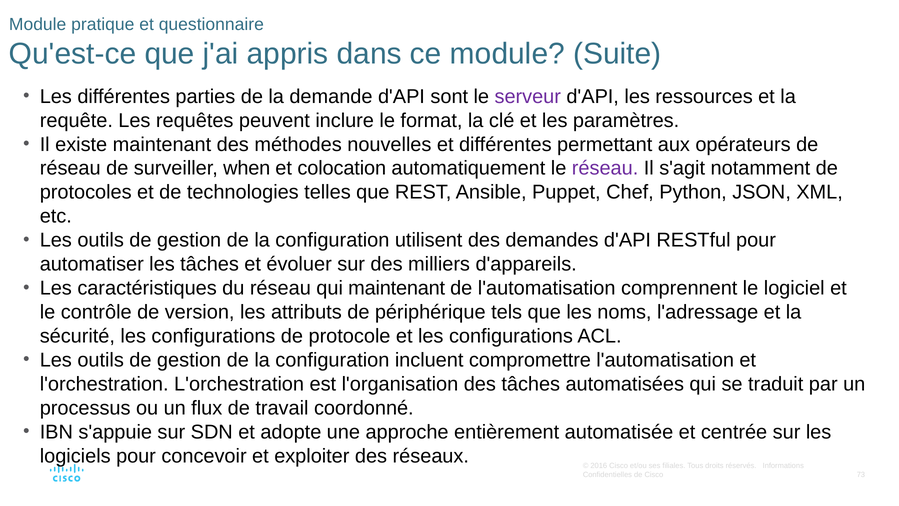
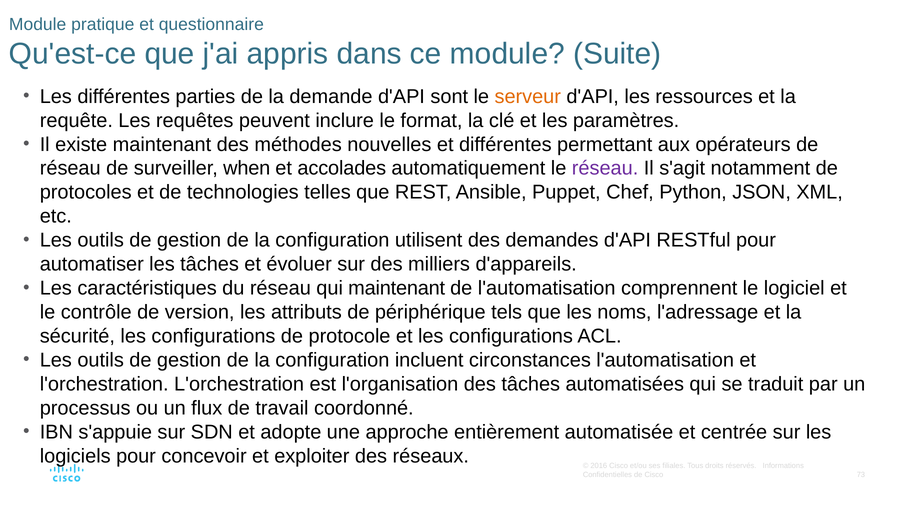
serveur colour: purple -> orange
colocation: colocation -> accolades
compromettre: compromettre -> circonstances
